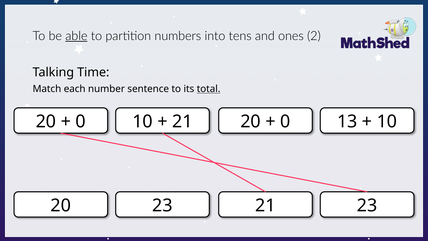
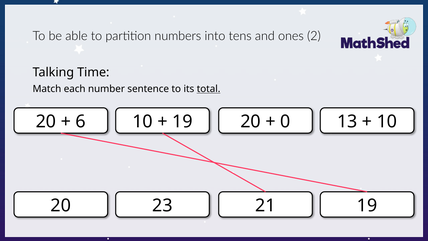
able underline: present -> none
0 at (81, 122): 0 -> 6
21 at (182, 122): 21 -> 19
21 23: 23 -> 19
